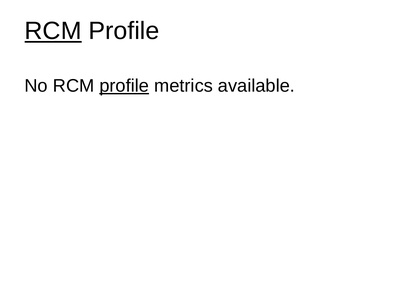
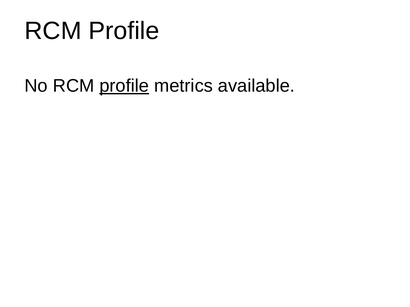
RCM at (53, 31) underline: present -> none
